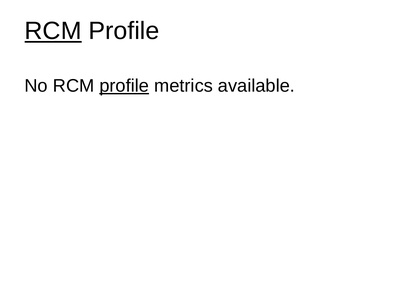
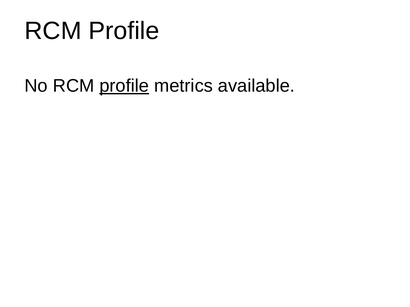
RCM at (53, 31) underline: present -> none
